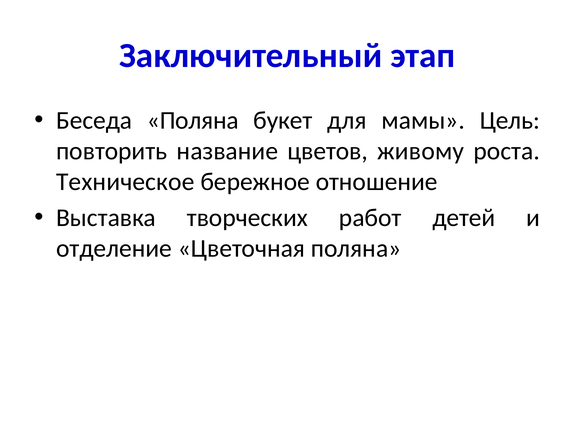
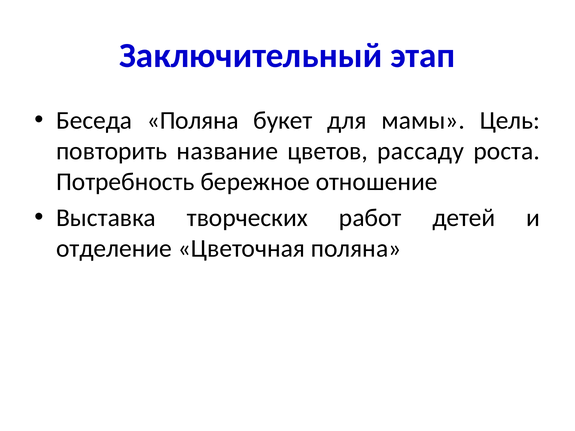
живому: живому -> рассаду
Техническое: Техническое -> Потребность
